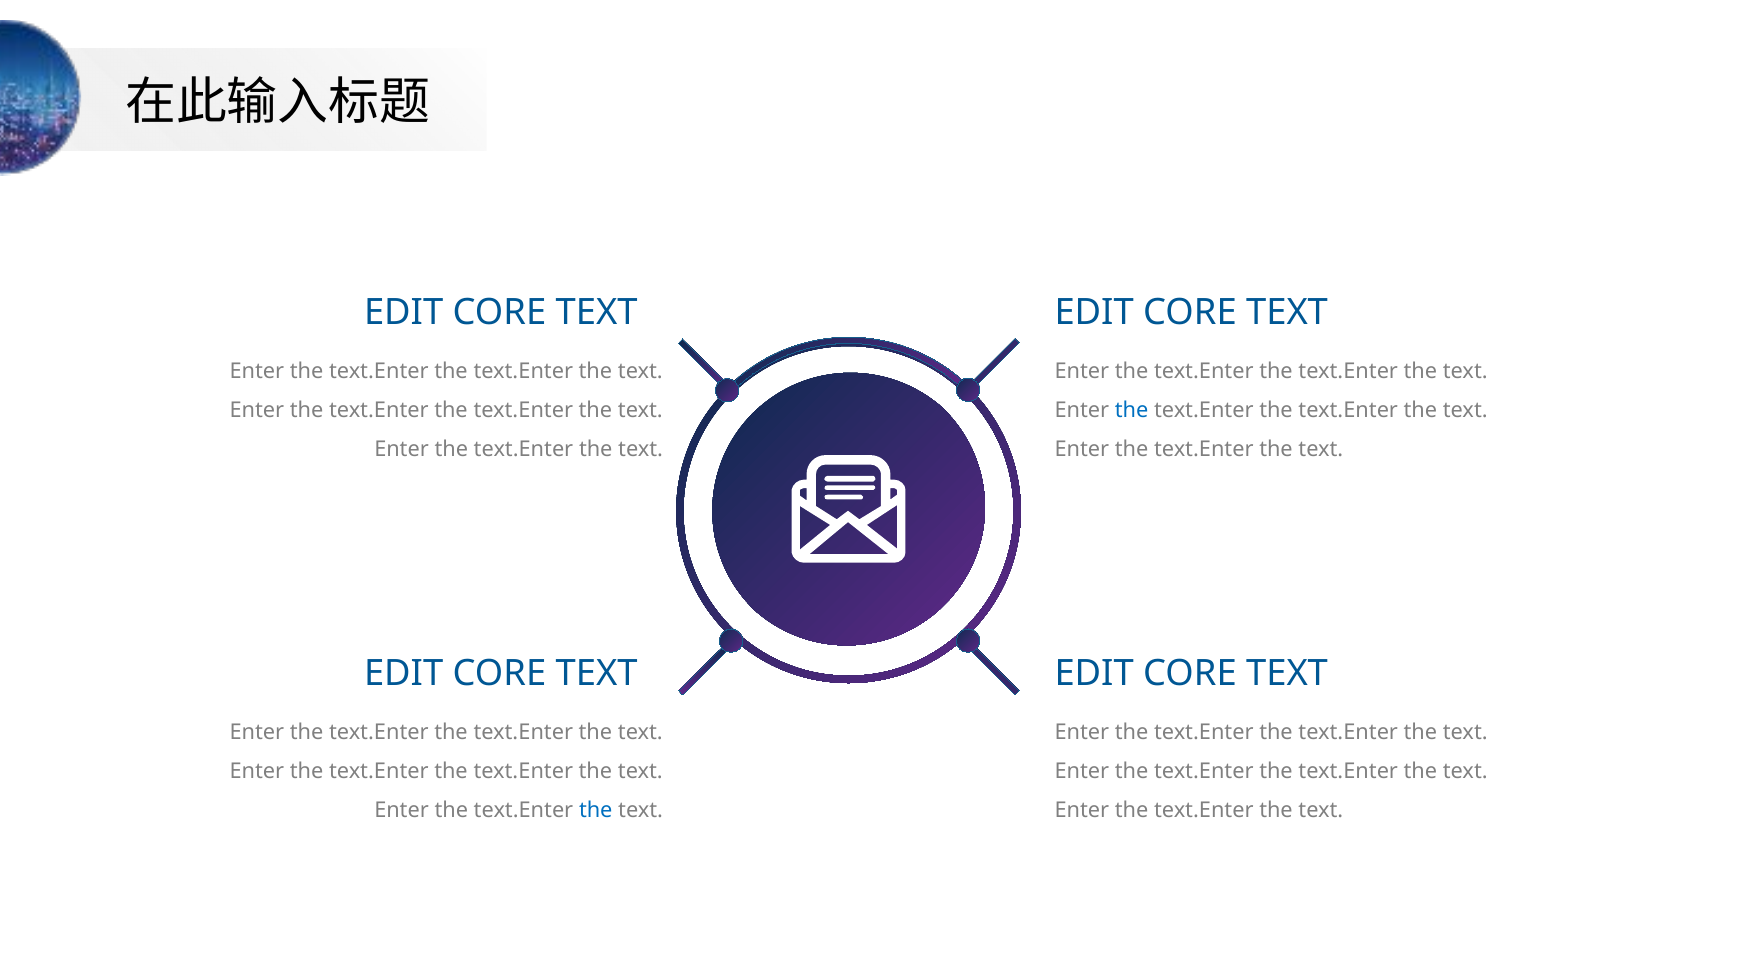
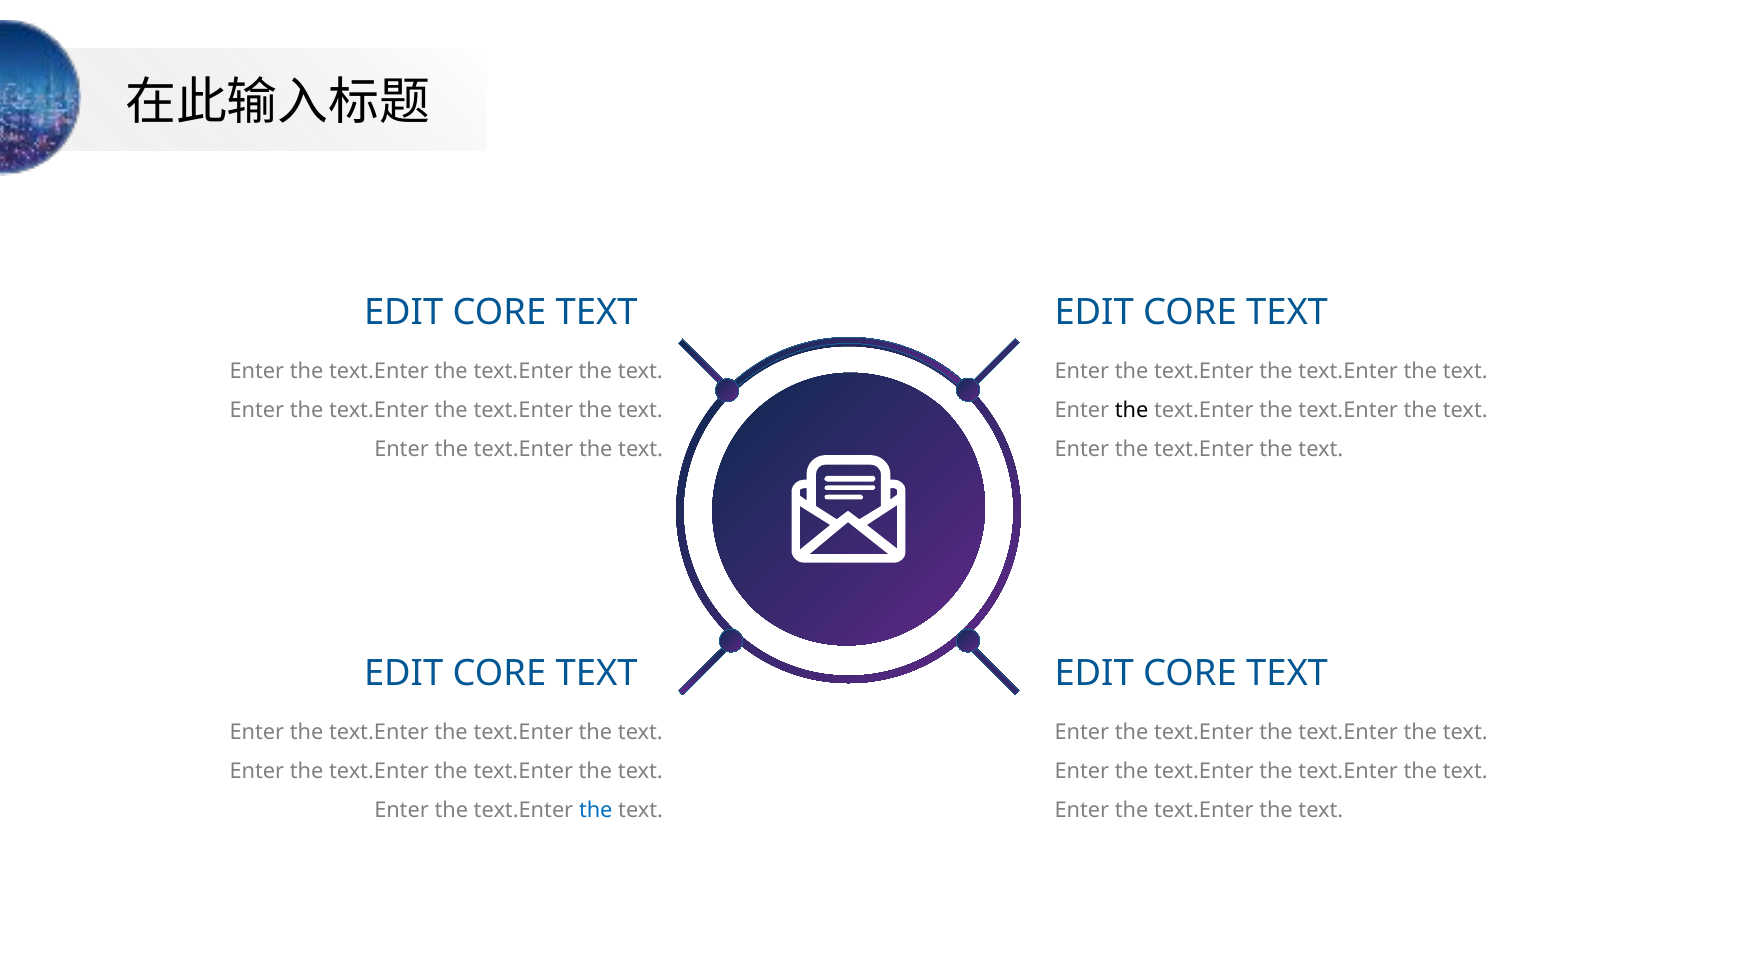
the at (1132, 411) colour: blue -> black
